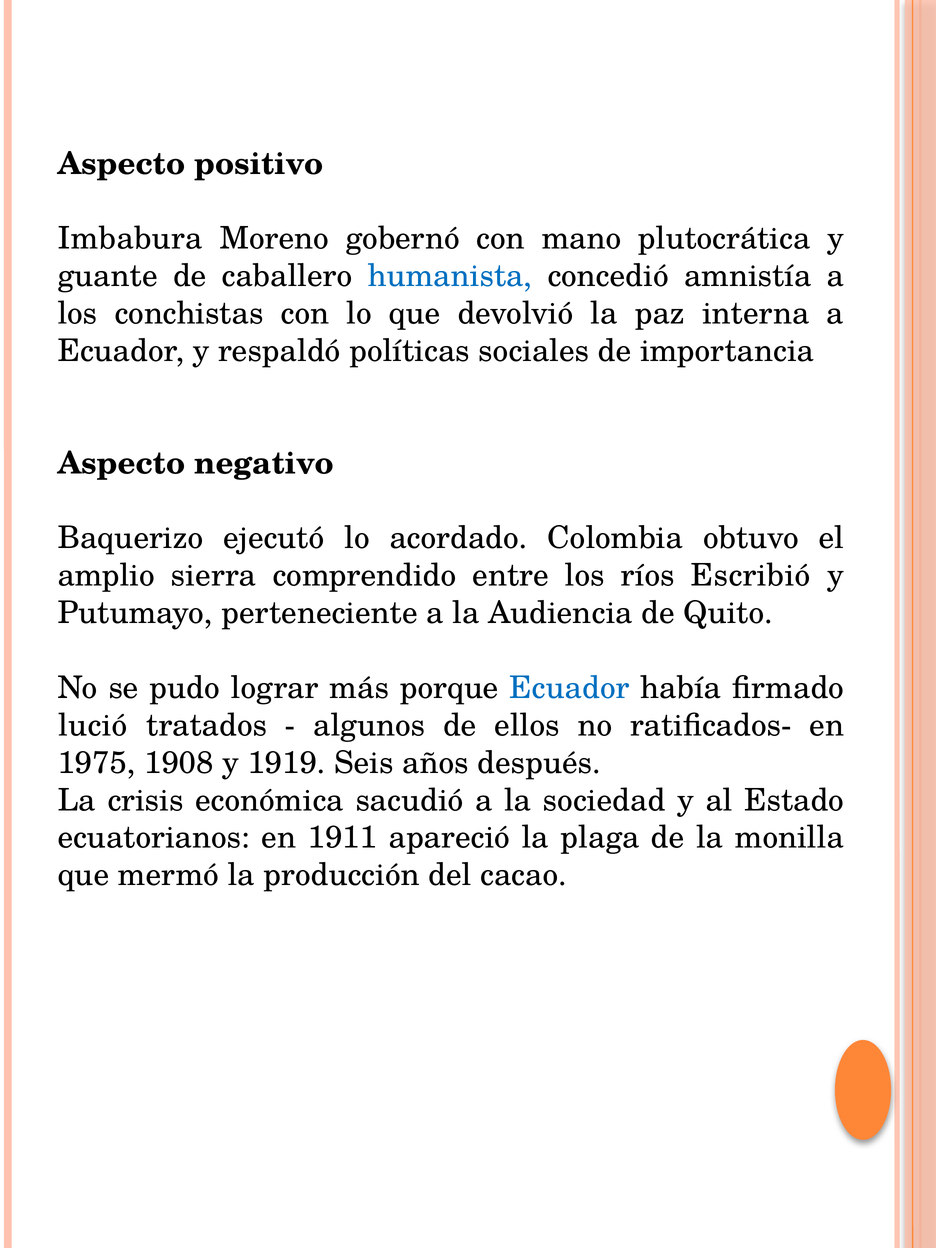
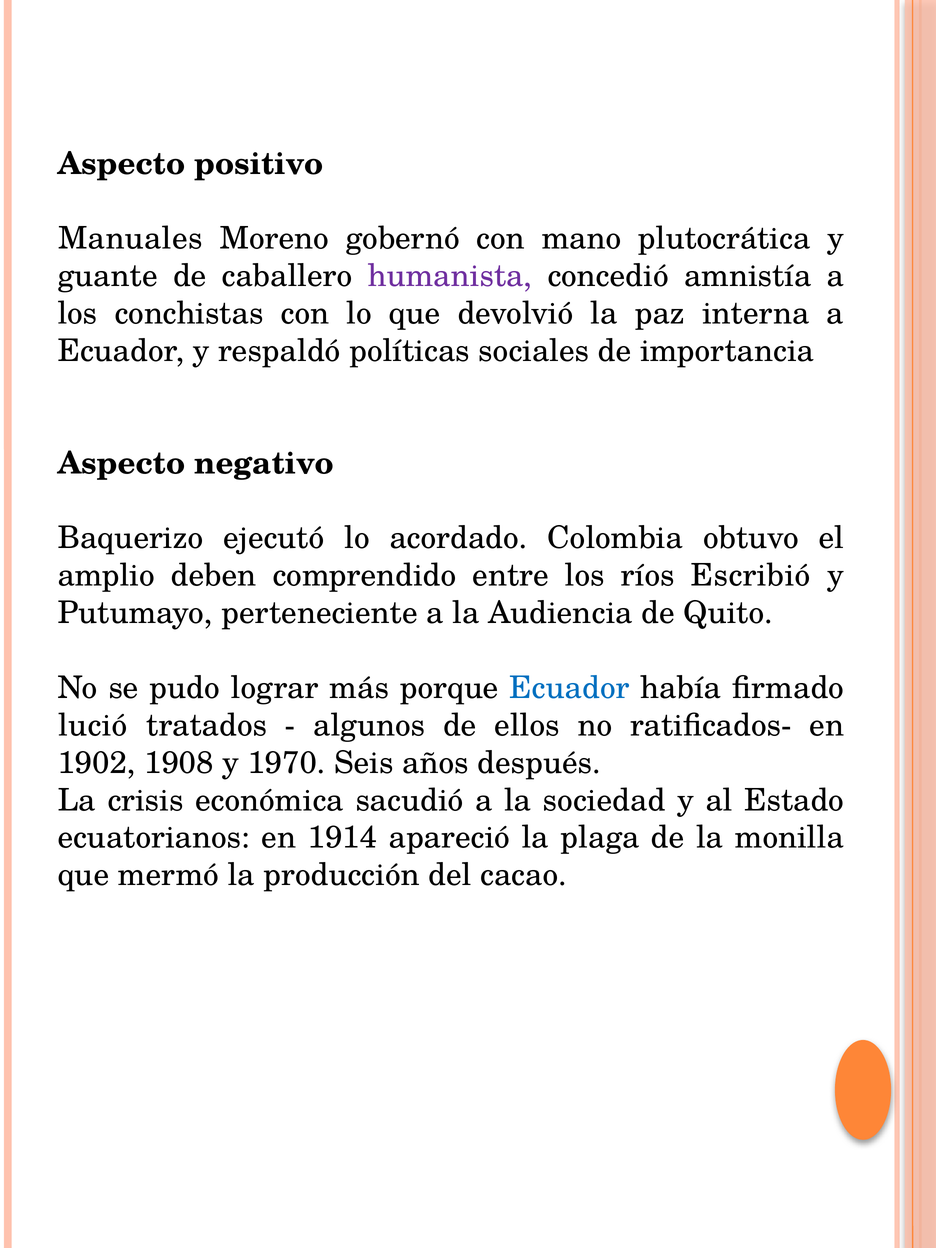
Imbabura: Imbabura -> Manuales
humanista colour: blue -> purple
sierra: sierra -> deben
1975: 1975 -> 1902
1919: 1919 -> 1970
1911: 1911 -> 1914
